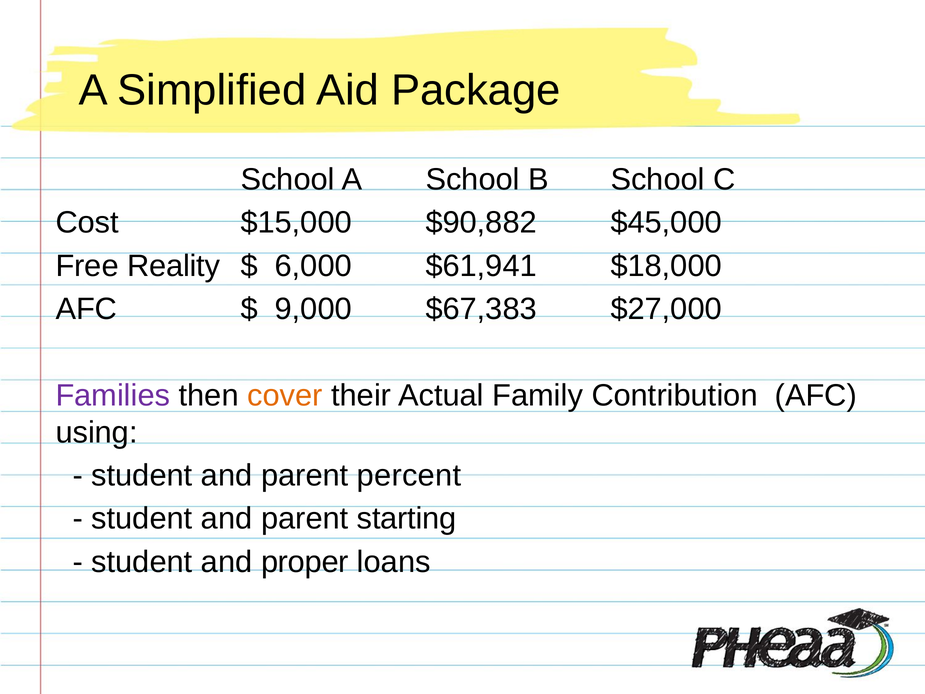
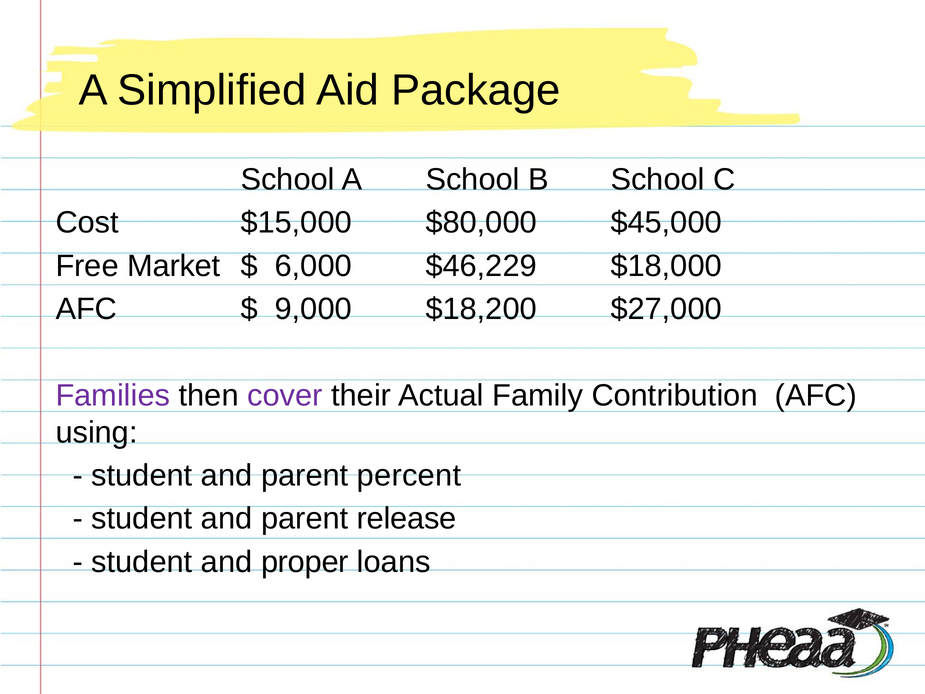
$90,882: $90,882 -> $80,000
Reality: Reality -> Market
$61,941: $61,941 -> $46,229
$67,383: $67,383 -> $18,200
cover colour: orange -> purple
starting: starting -> release
